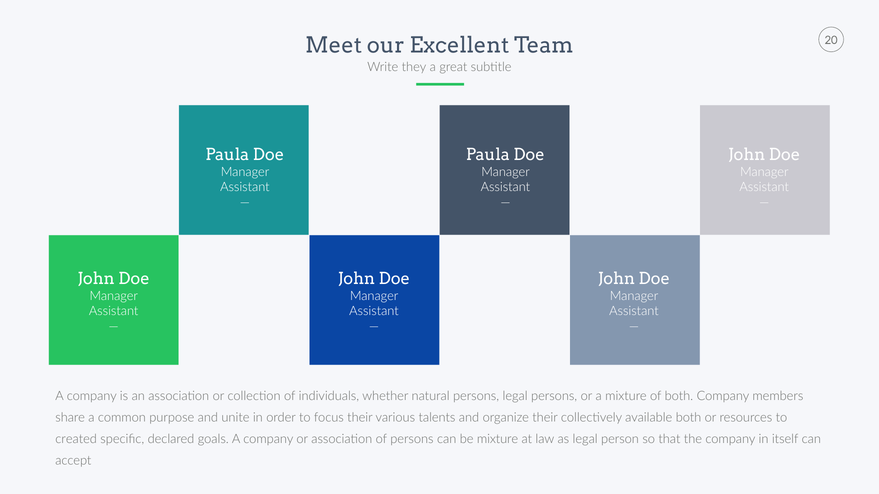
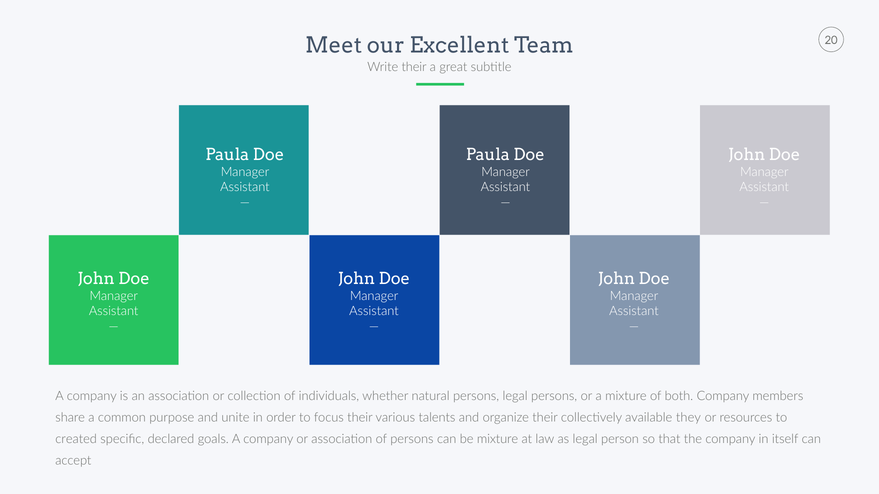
Write they: they -> their
available both: both -> they
